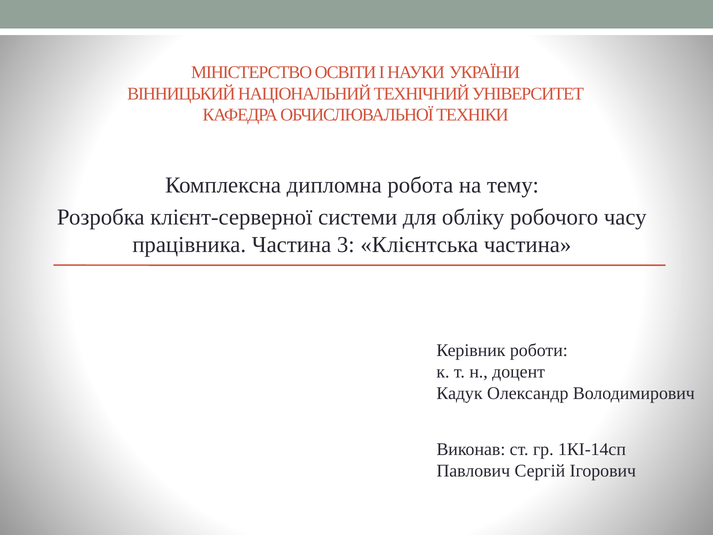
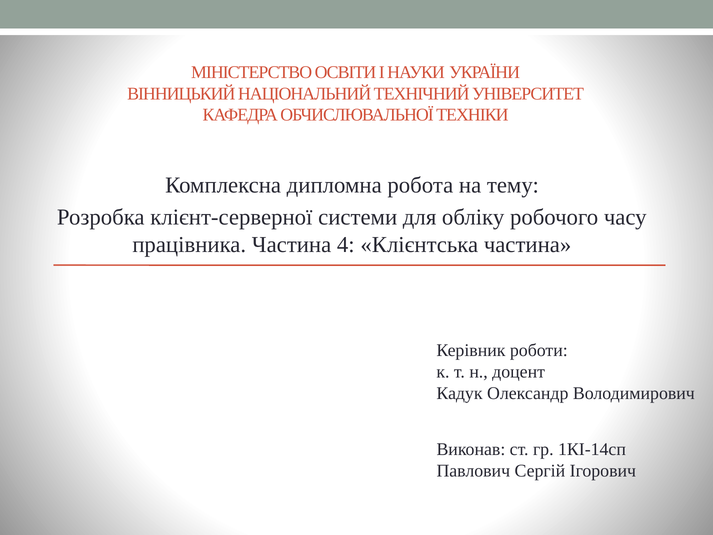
3: 3 -> 4
